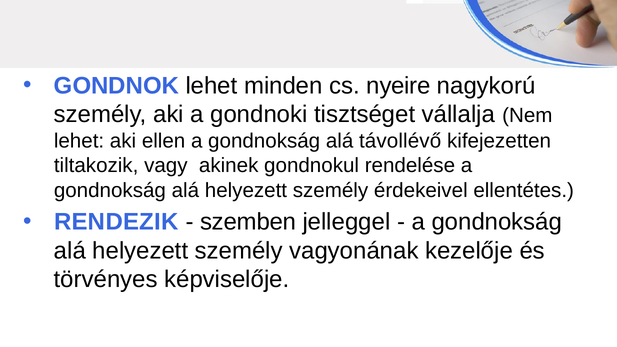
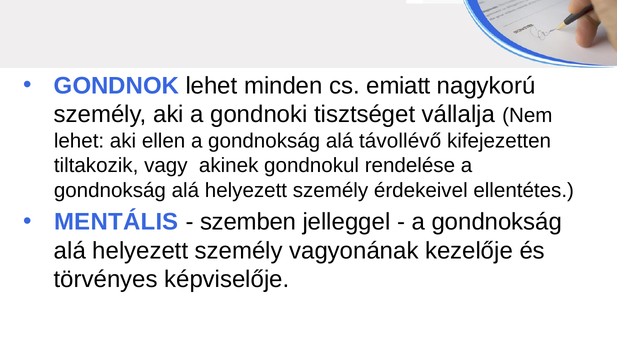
nyeire: nyeire -> emiatt
RENDEZIK: RENDEZIK -> MENTÁLIS
